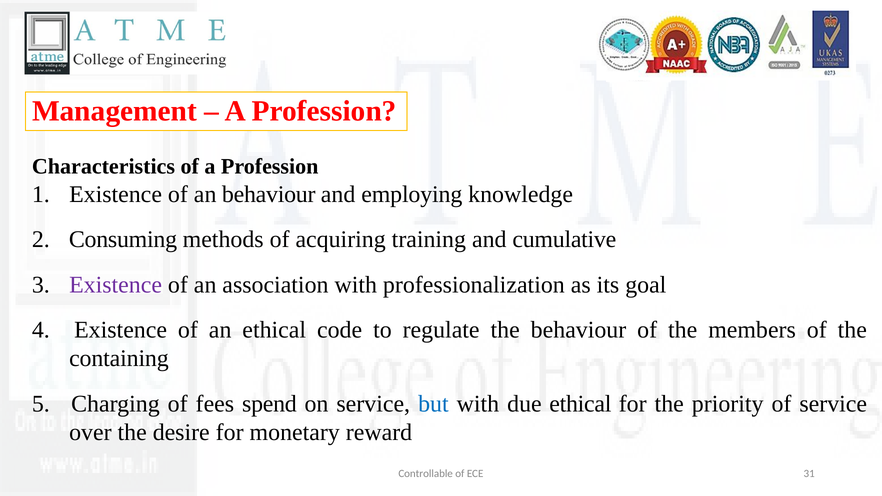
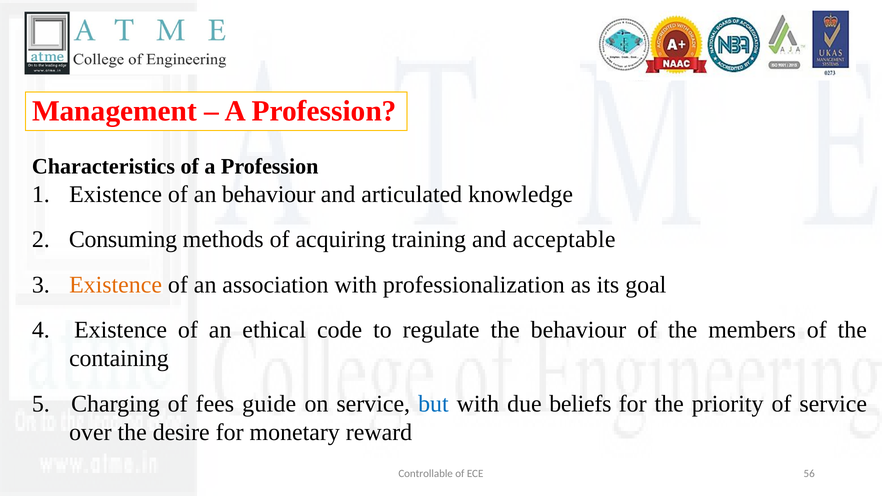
employing: employing -> articulated
cumulative: cumulative -> acceptable
Existence at (116, 285) colour: purple -> orange
spend: spend -> guide
due ethical: ethical -> beliefs
31: 31 -> 56
